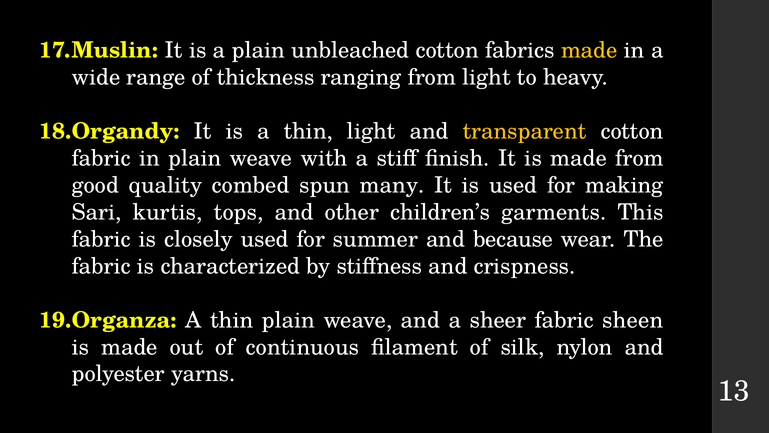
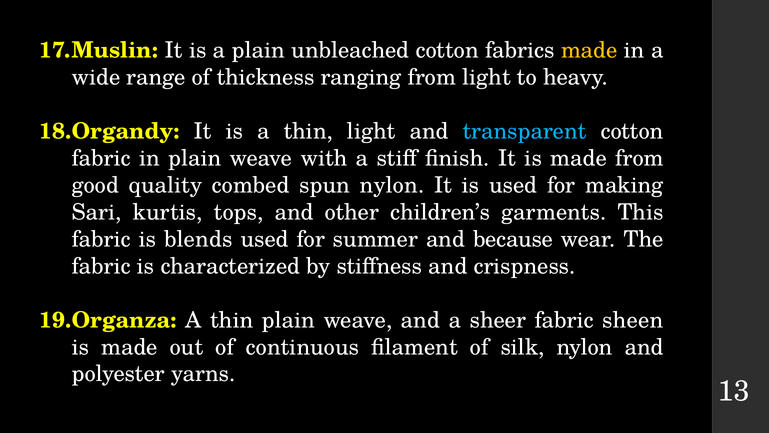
transparent colour: yellow -> light blue
spun many: many -> nylon
closely: closely -> blends
